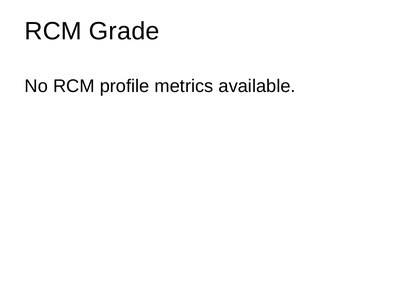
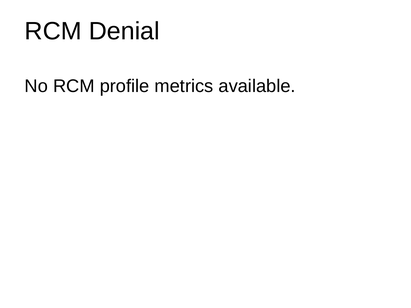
Grade: Grade -> Denial
